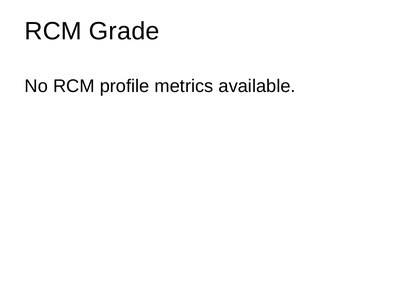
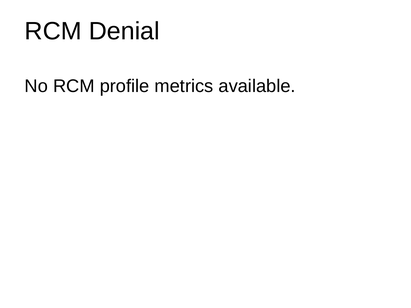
Grade: Grade -> Denial
